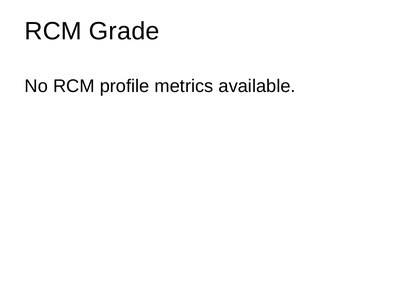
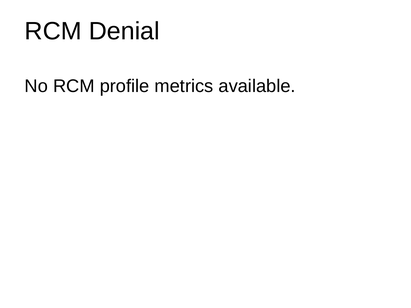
Grade: Grade -> Denial
